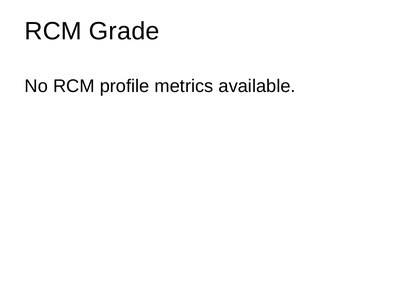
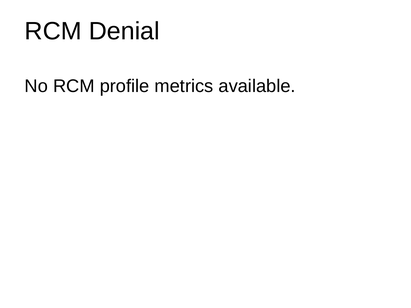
Grade: Grade -> Denial
